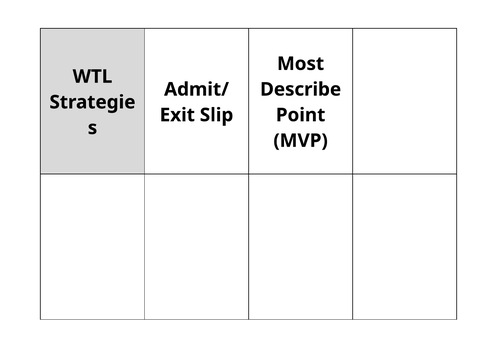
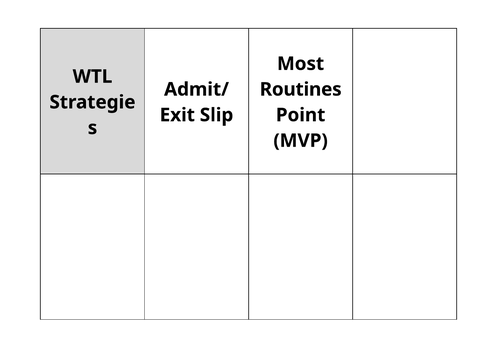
Describe: Describe -> Routines
